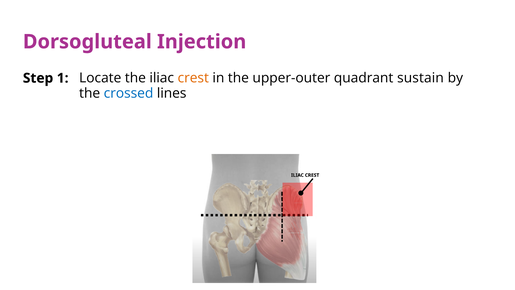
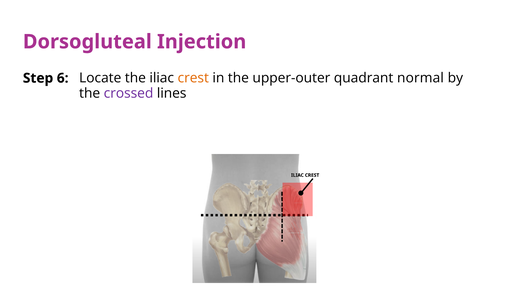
1: 1 -> 6
sustain: sustain -> normal
crossed colour: blue -> purple
